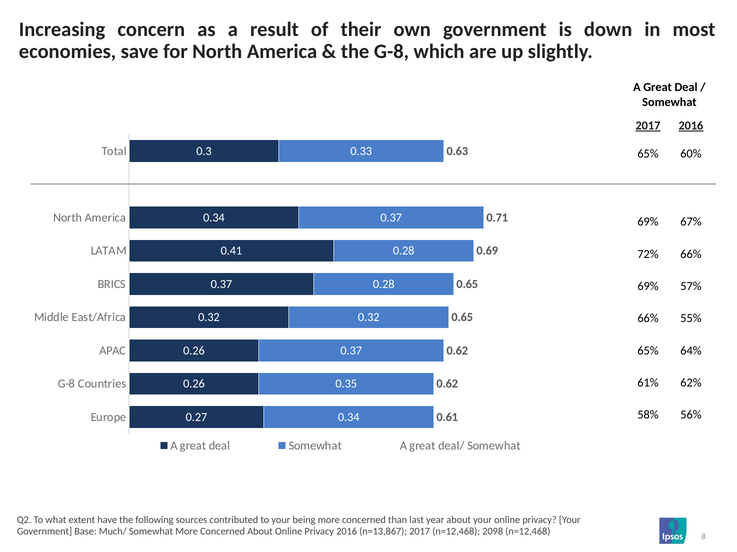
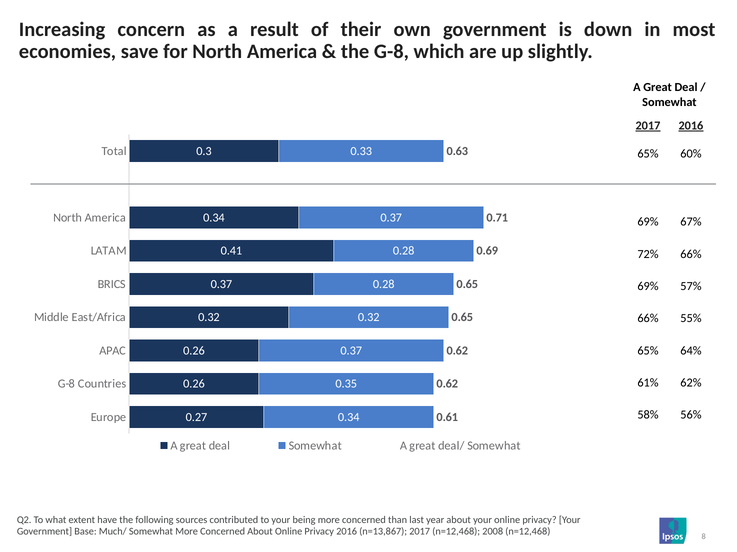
2098: 2098 -> 2008
